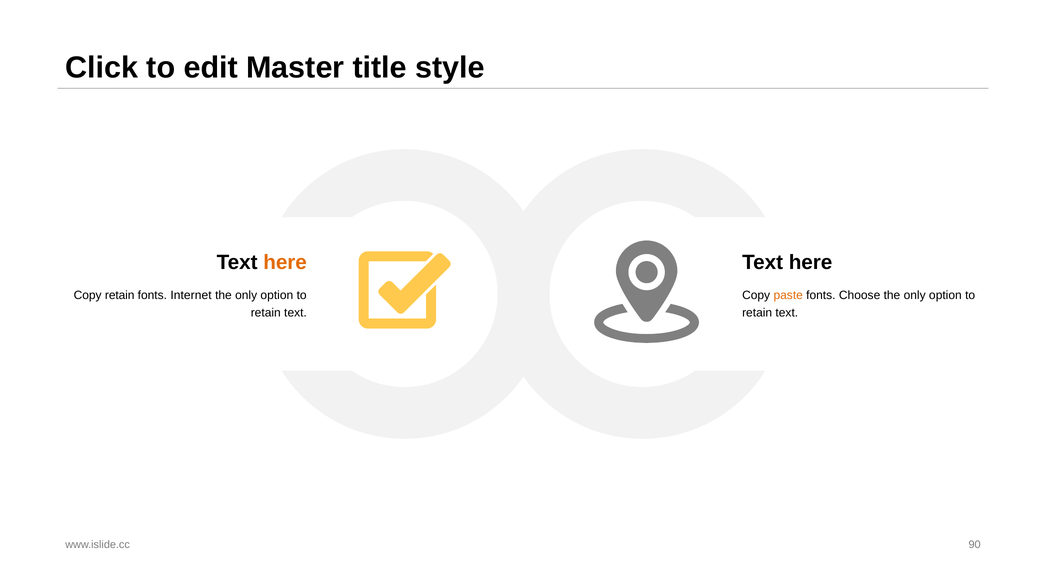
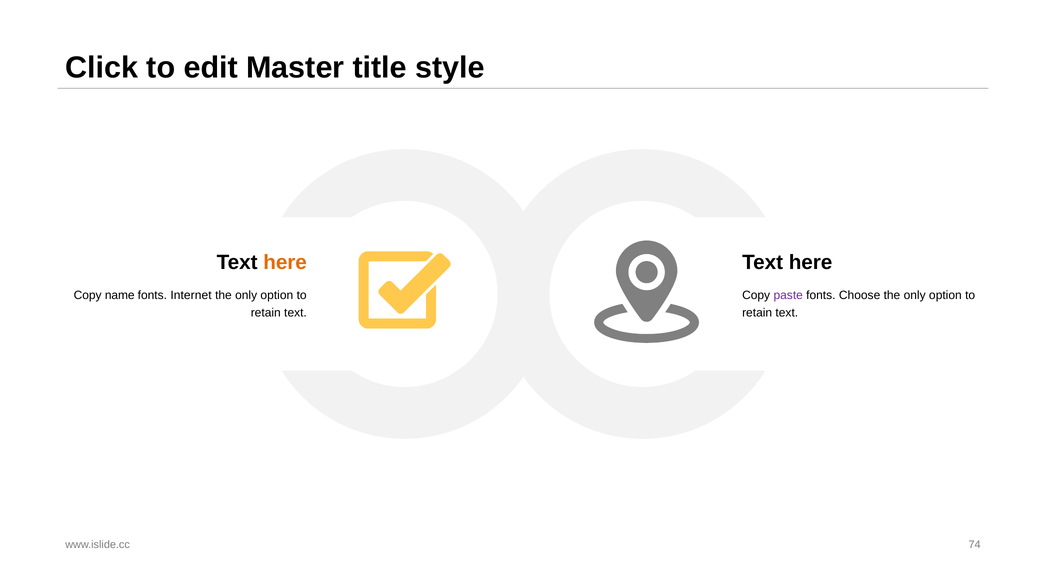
Copy retain: retain -> name
paste colour: orange -> purple
90: 90 -> 74
